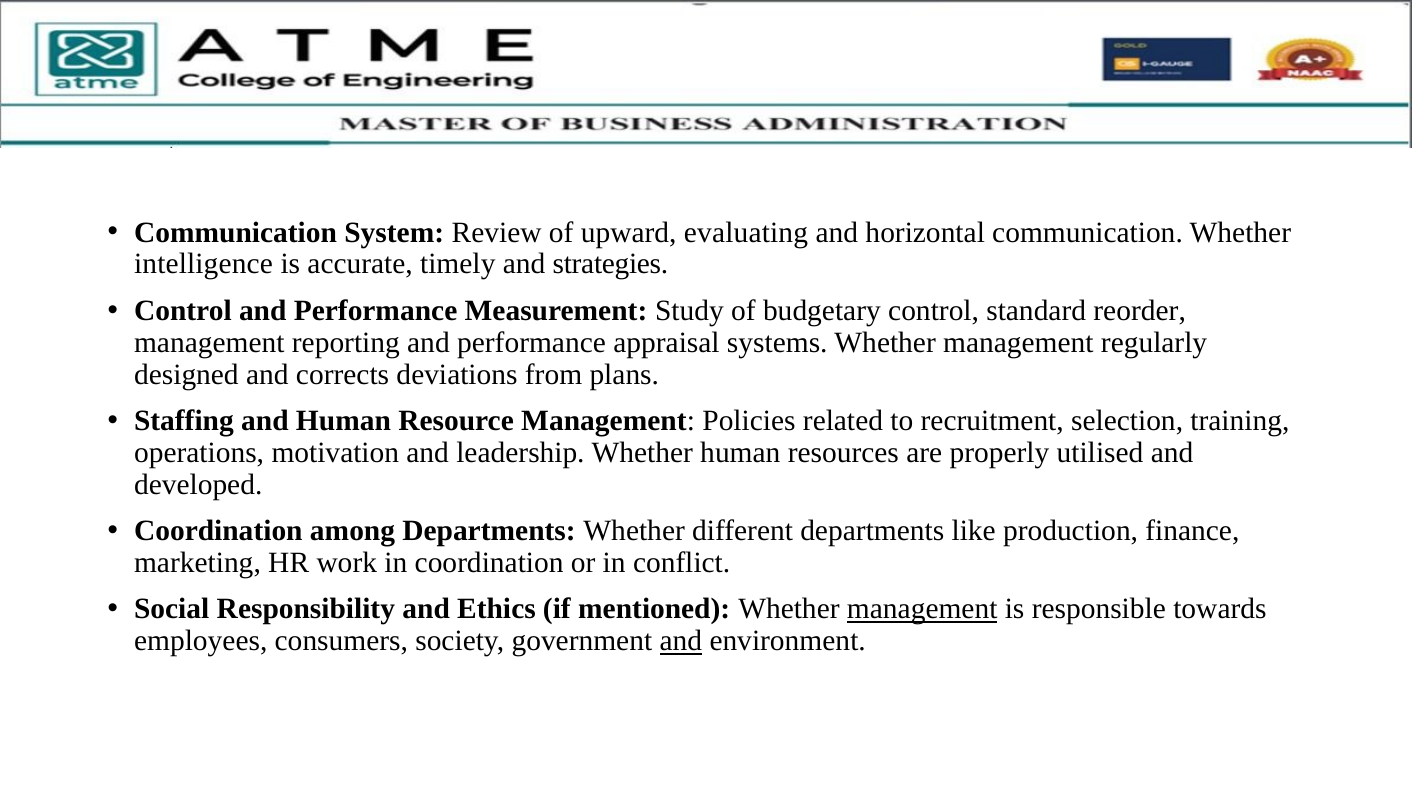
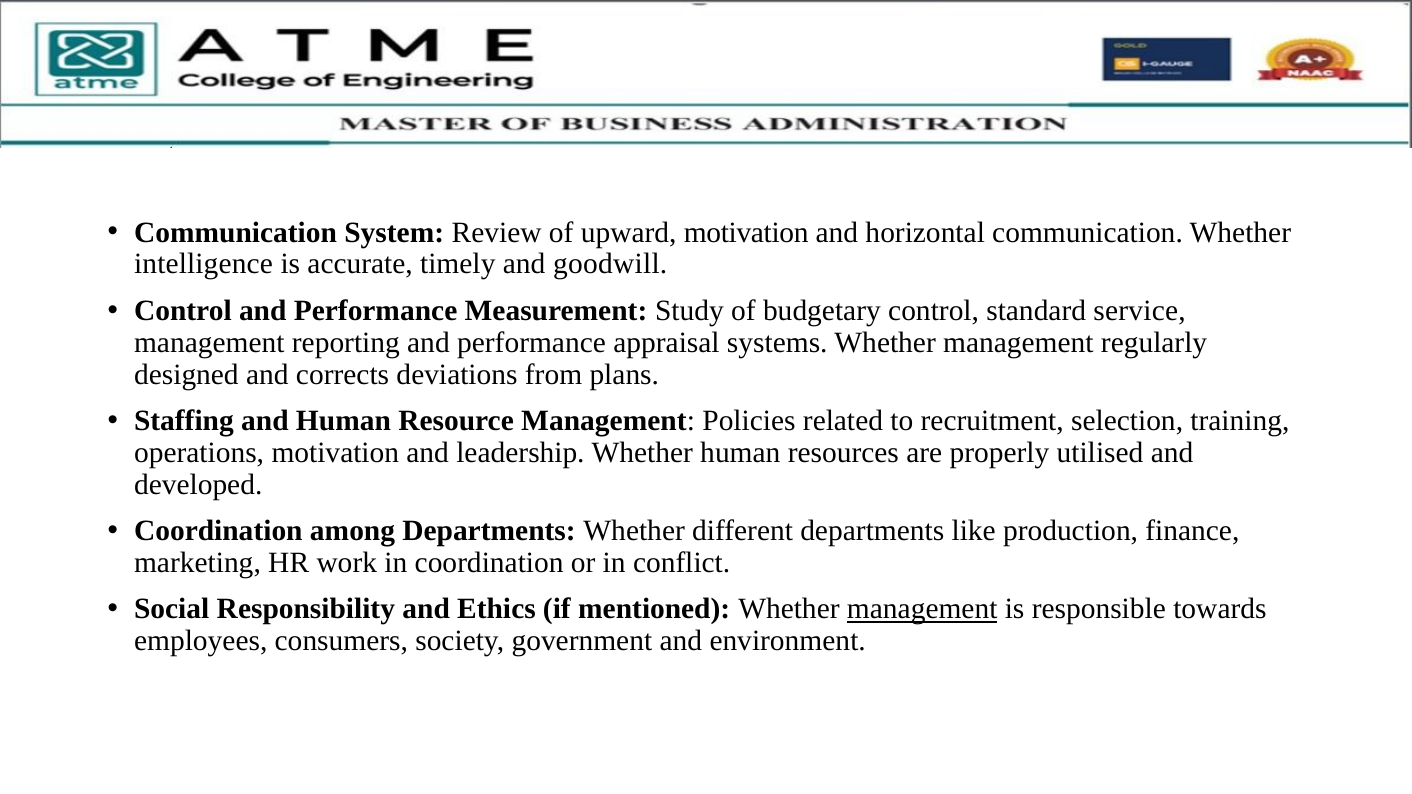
upward evaluating: evaluating -> motivation
strategies: strategies -> goodwill
reorder: reorder -> service
and at (681, 641) underline: present -> none
